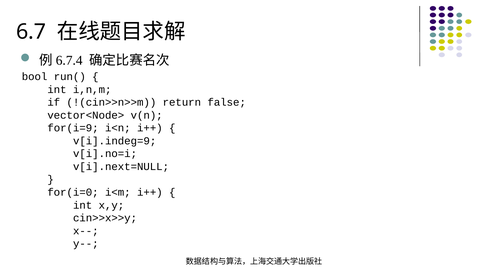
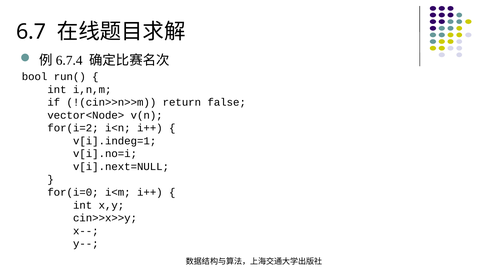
for(i=9: for(i=9 -> for(i=2
v[i].indeg=9: v[i].indeg=9 -> v[i].indeg=1
